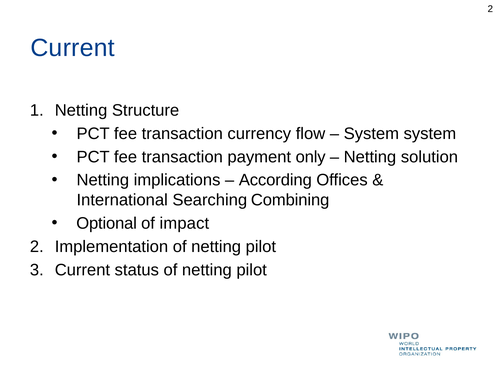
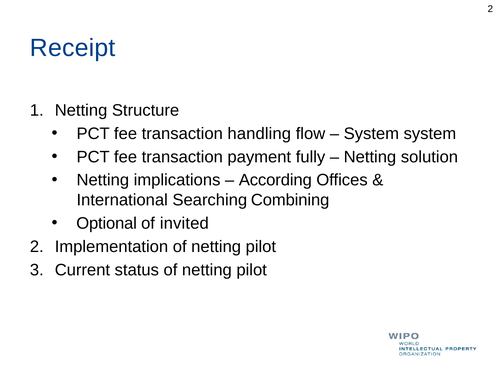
Current at (73, 48): Current -> Receipt
currency: currency -> handling
only: only -> fully
impact: impact -> invited
